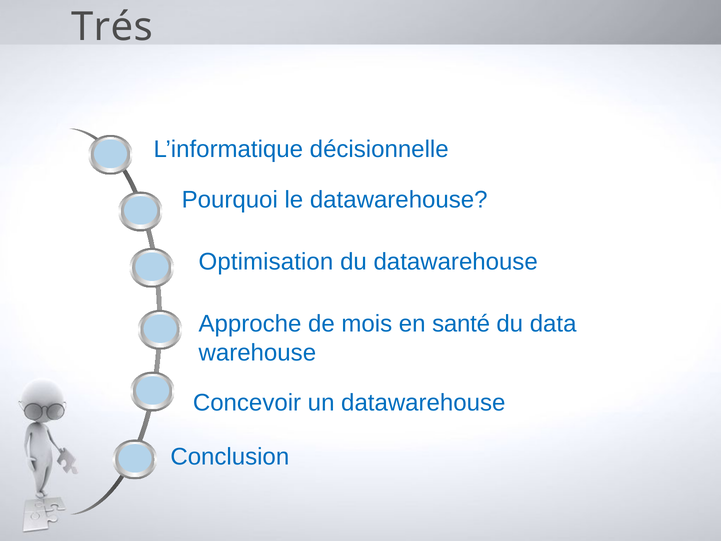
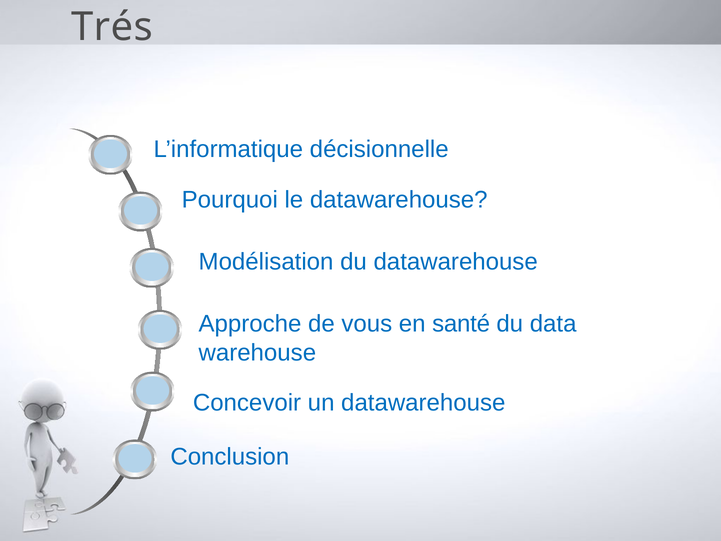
Optimisation: Optimisation -> Modélisation
mois: mois -> vous
